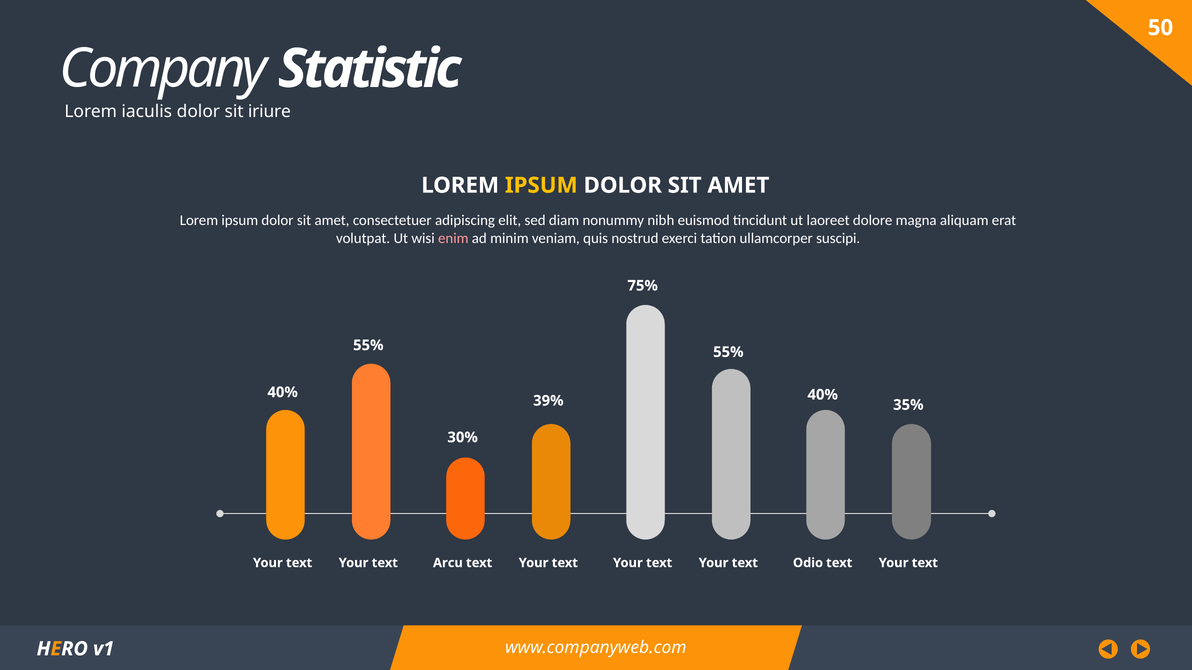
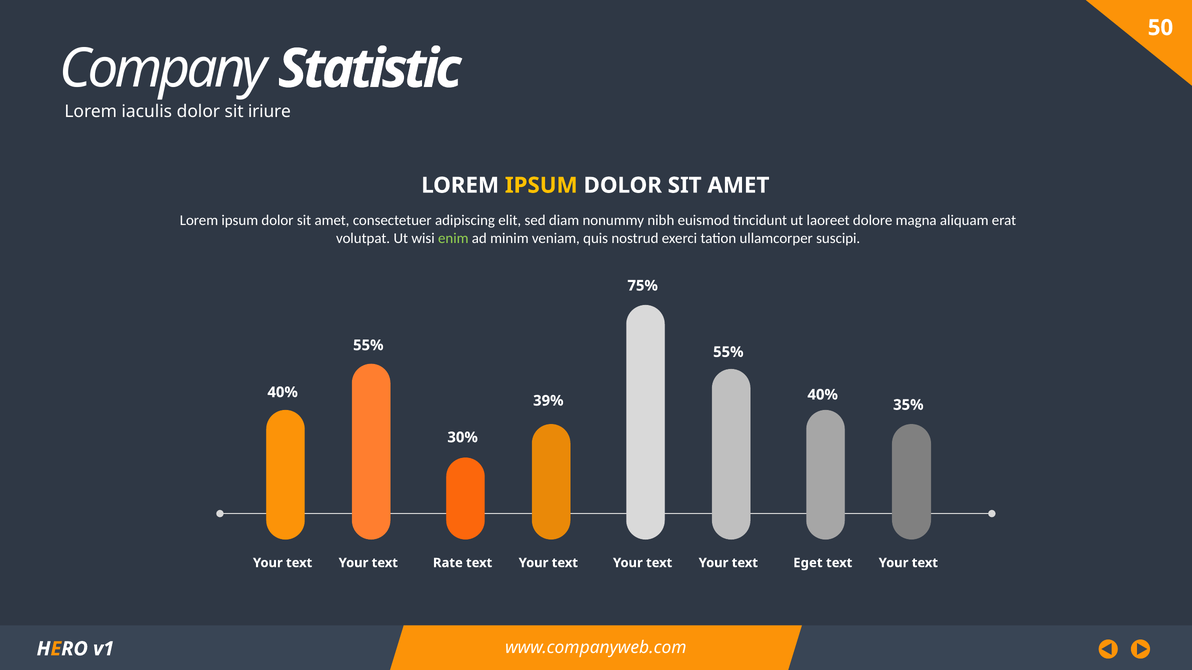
enim colour: pink -> light green
Arcu: Arcu -> Rate
Odio: Odio -> Eget
